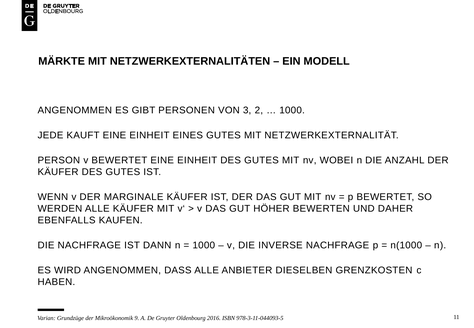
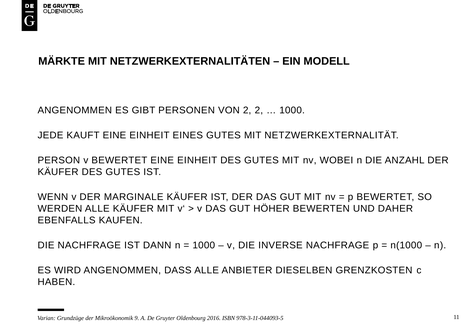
VON 3: 3 -> 2
